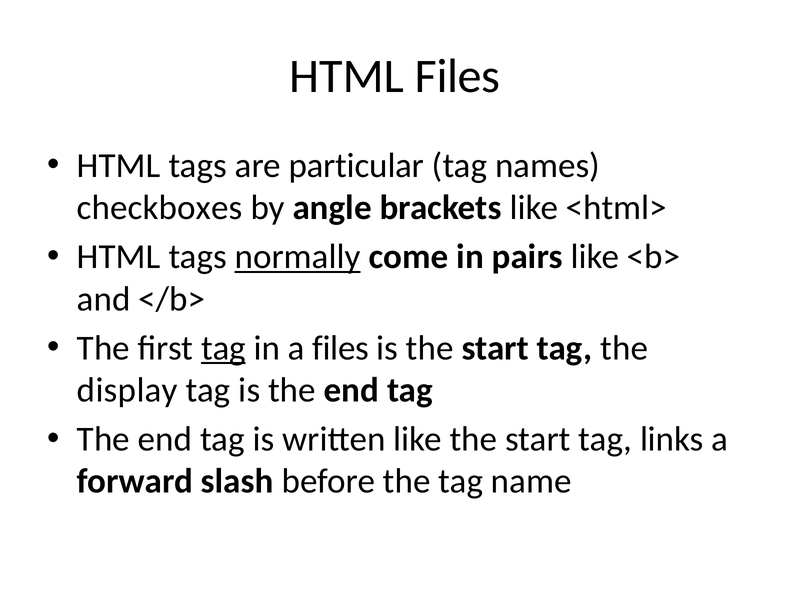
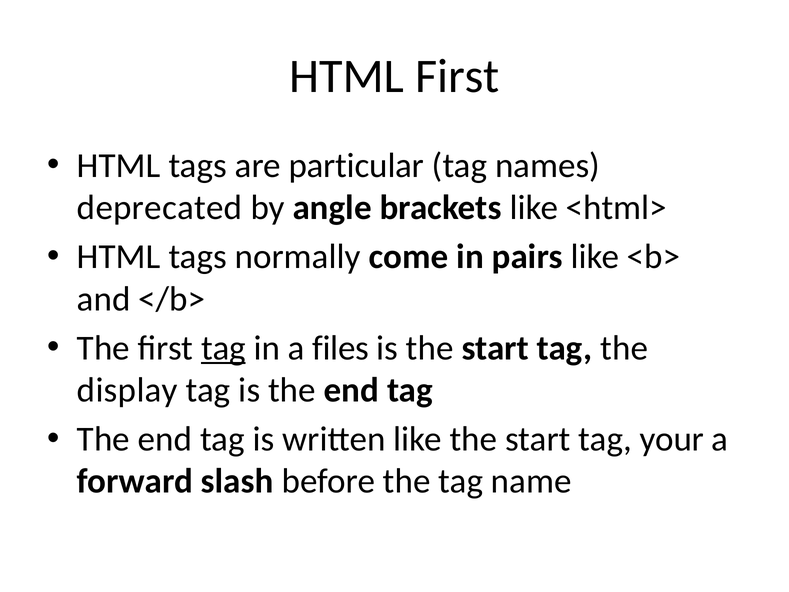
HTML Files: Files -> First
checkboxes: checkboxes -> deprecated
normally underline: present -> none
links: links -> your
